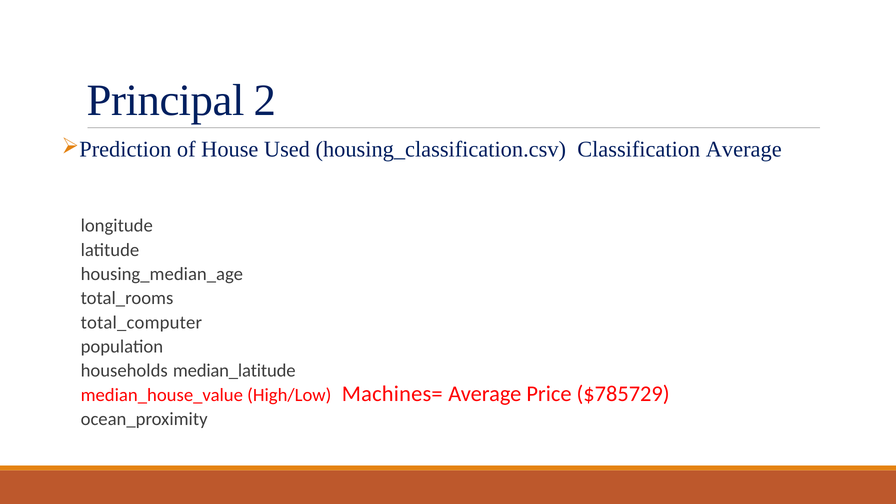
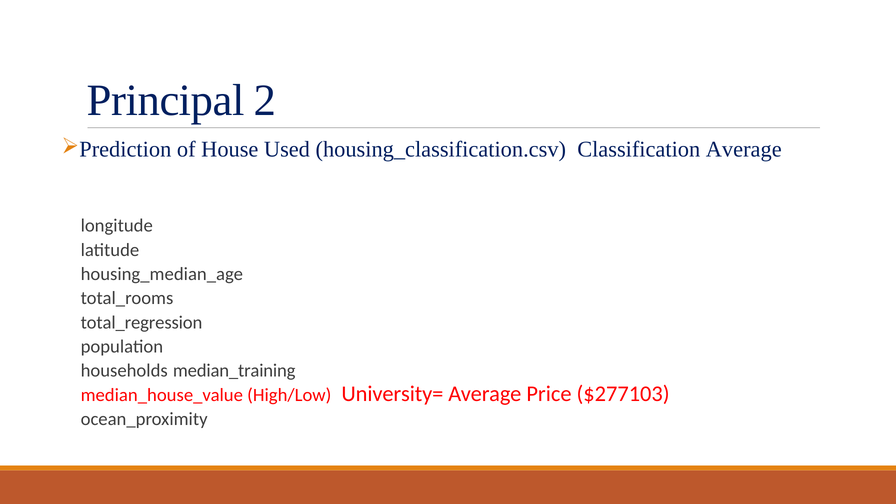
total_computer: total_computer -> total_regression
median_latitude: median_latitude -> median_training
Machines=: Machines= -> University=
$785729: $785729 -> $277103
